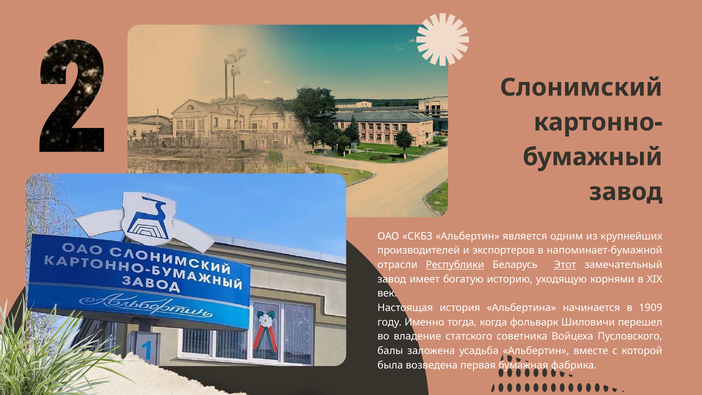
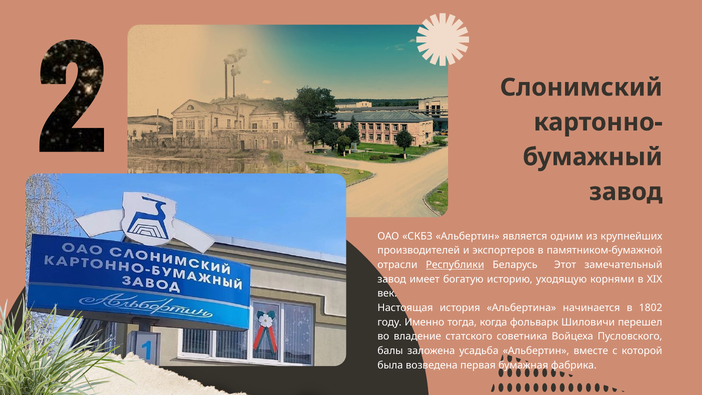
напоминает-бумажной: напоминает-бумажной -> памятником-бумажной
Этот underline: present -> none
1909: 1909 -> 1802
